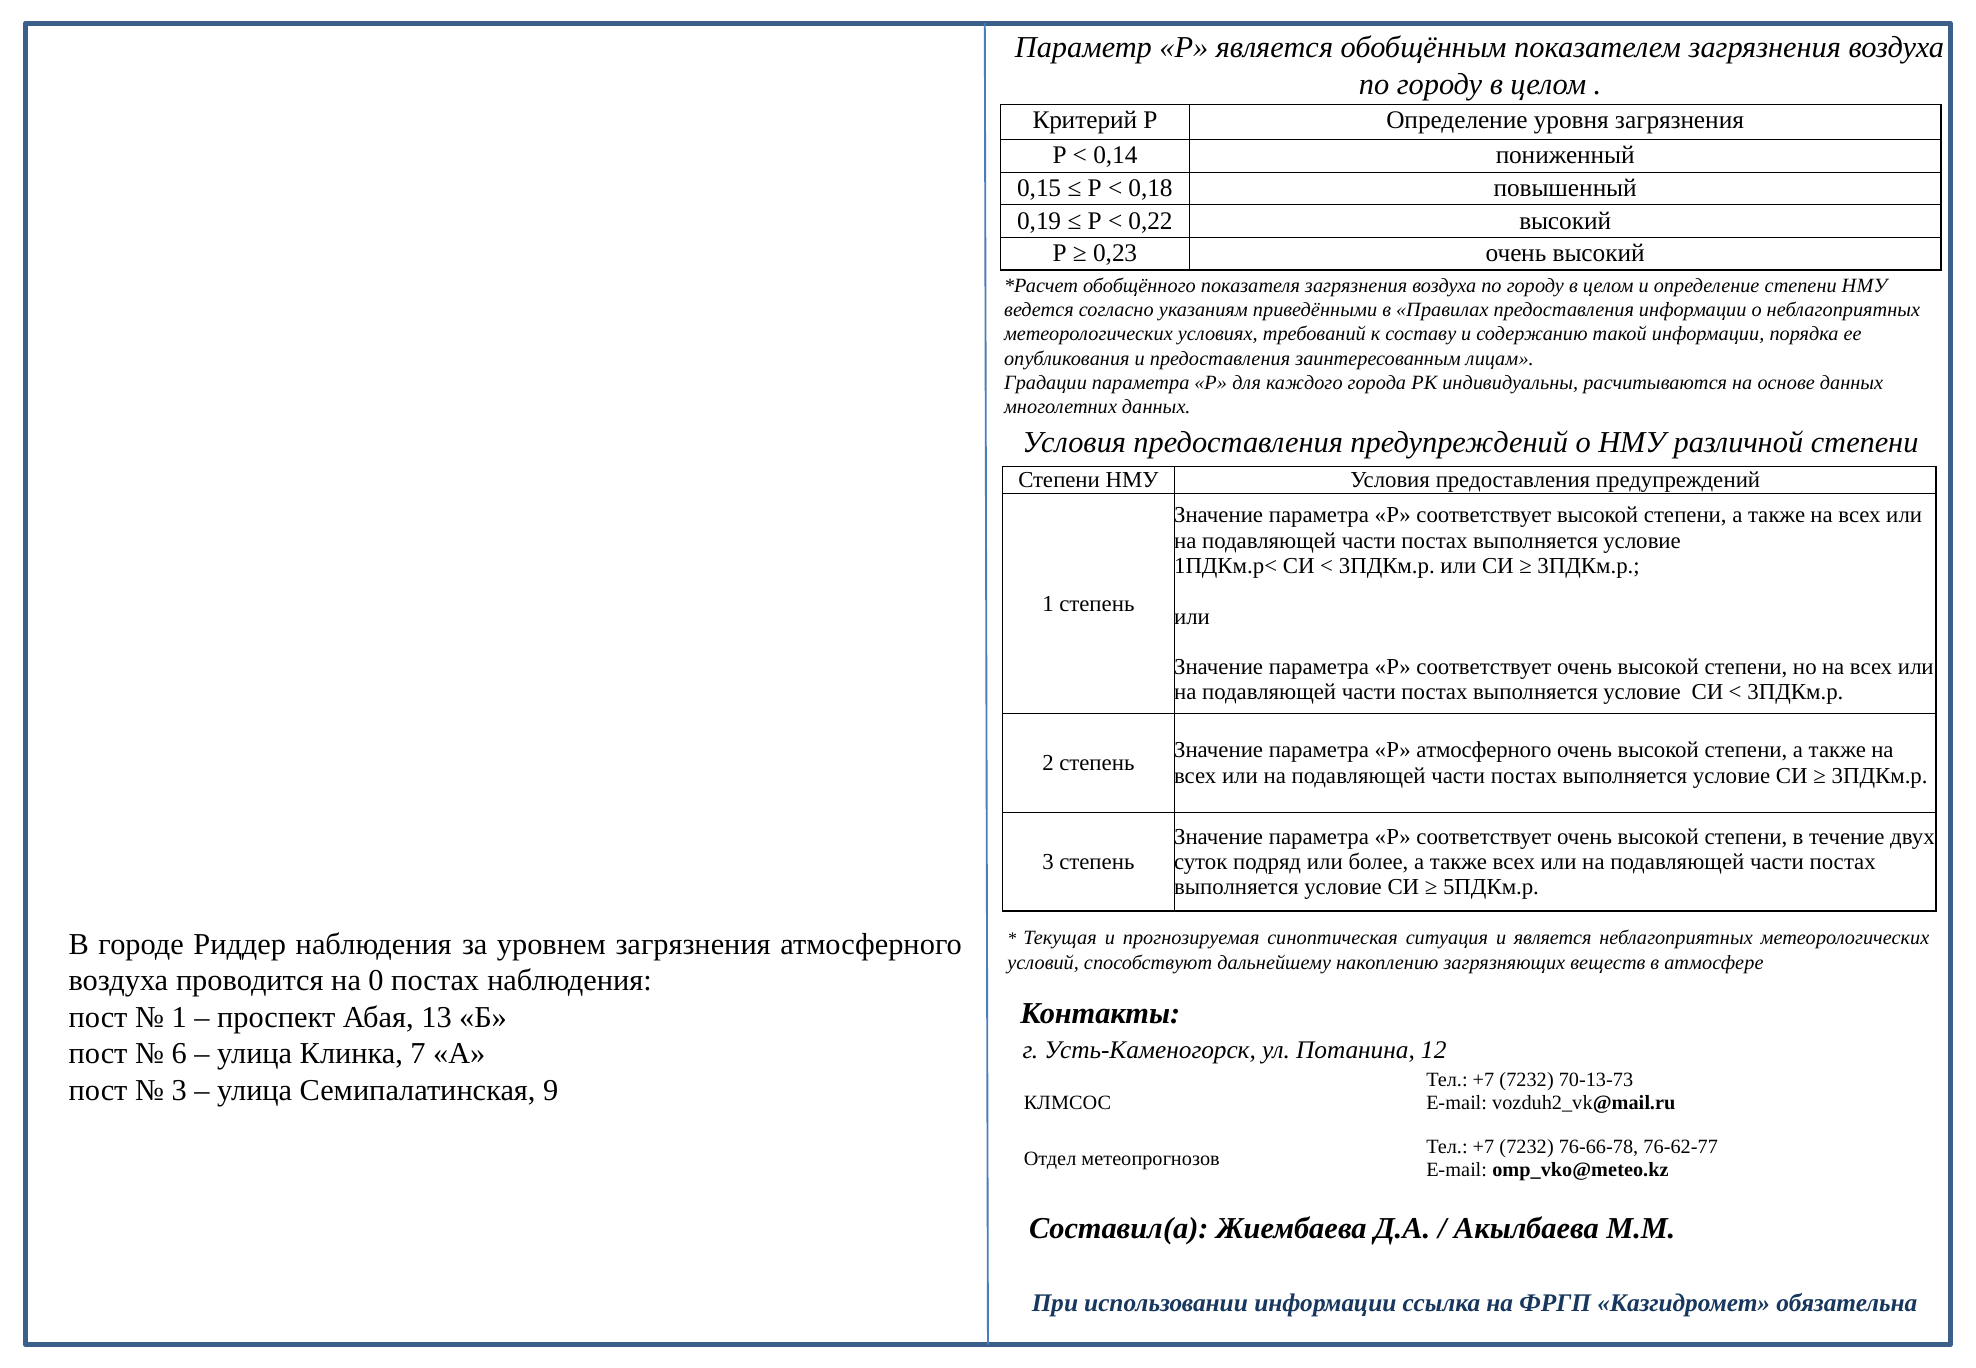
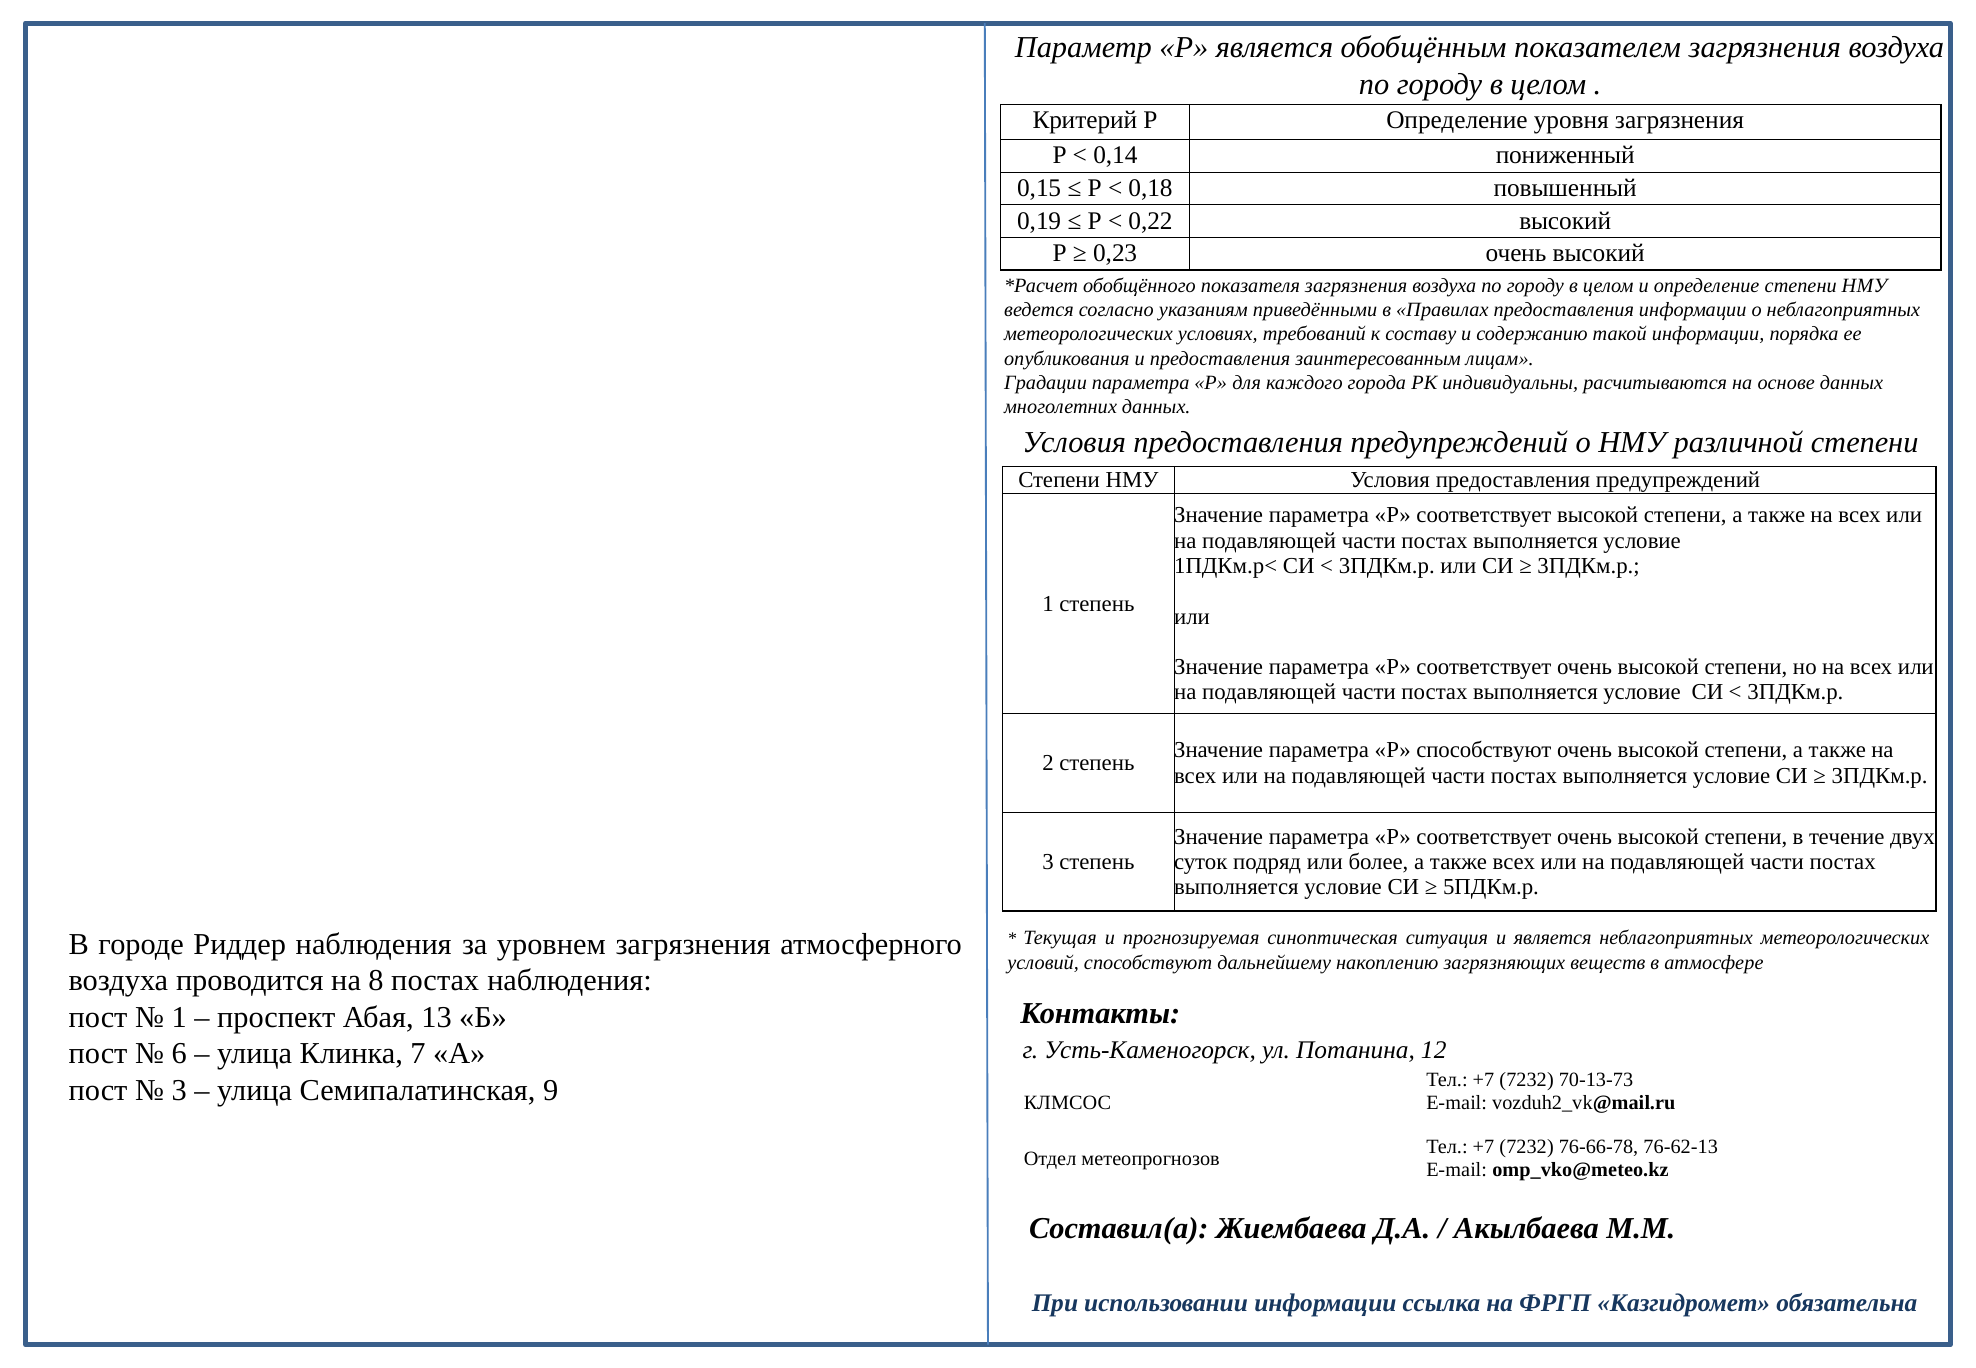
Р атмосферного: атмосферного -> способствуют
0: 0 -> 8
76-62-77: 76-62-77 -> 76-62-13
